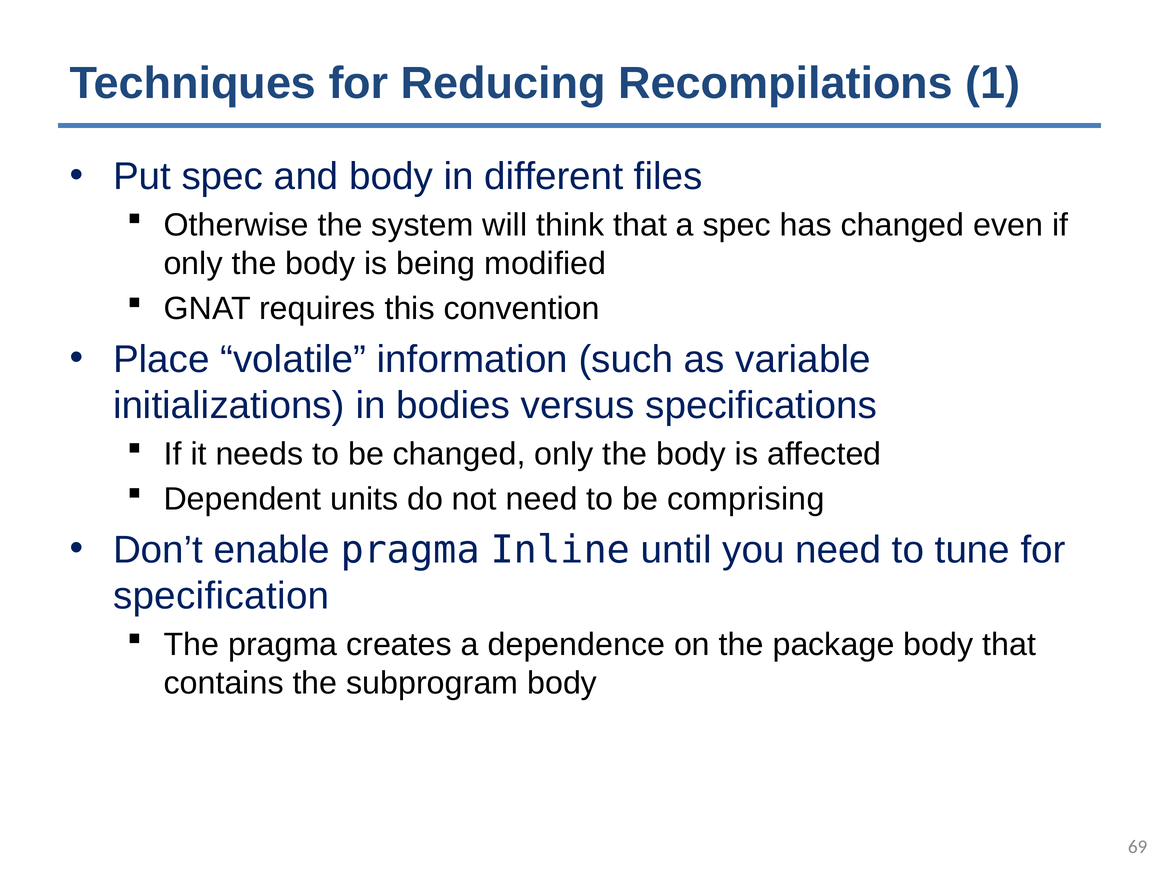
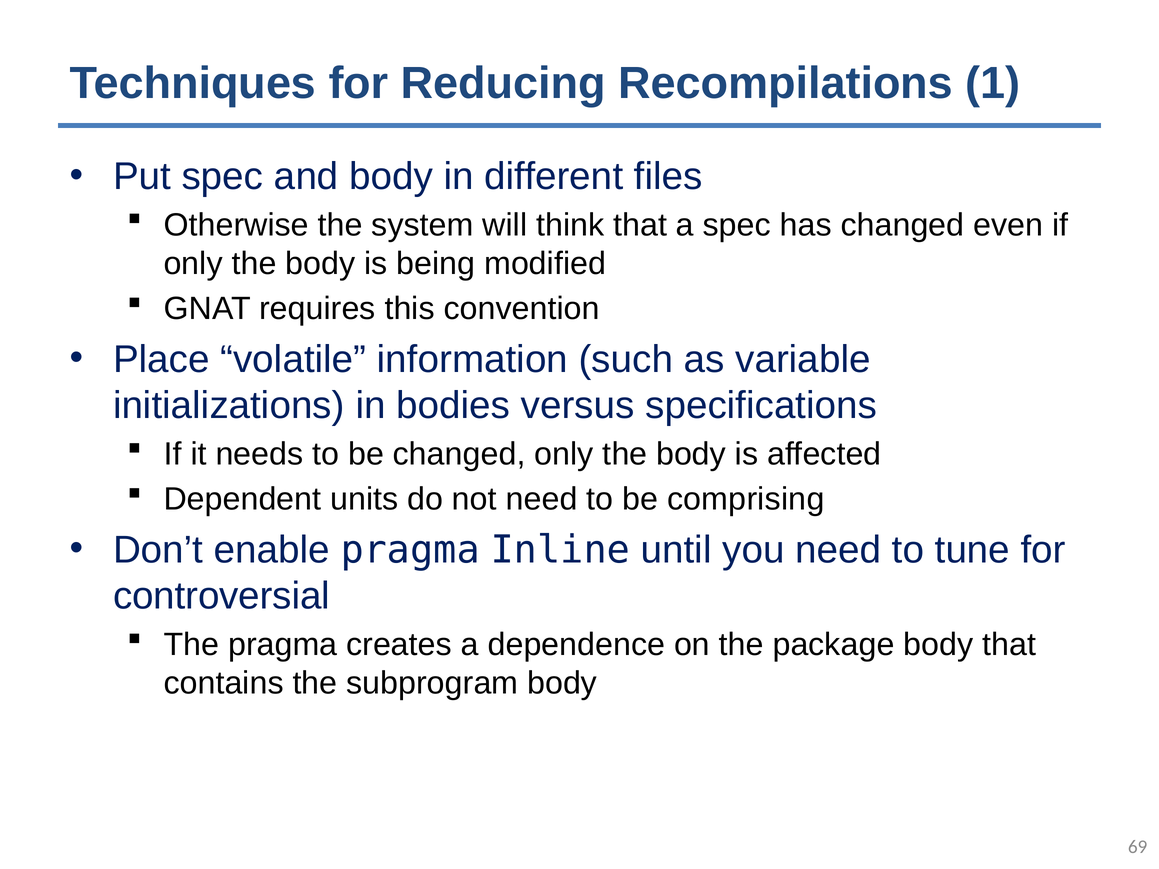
specification: specification -> controversial
